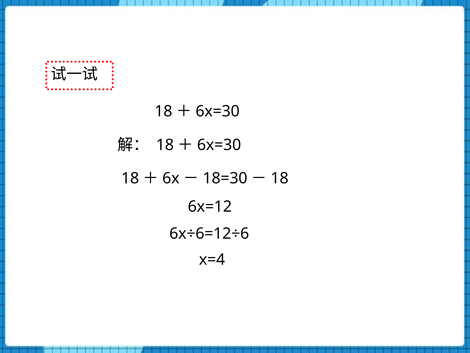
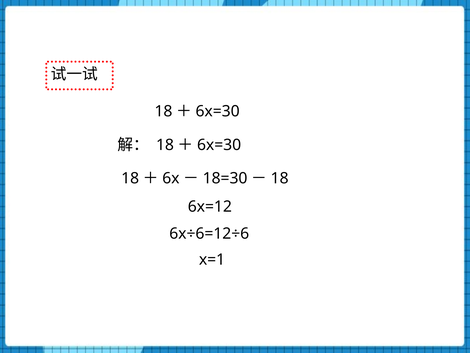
x=4: x=4 -> x=1
